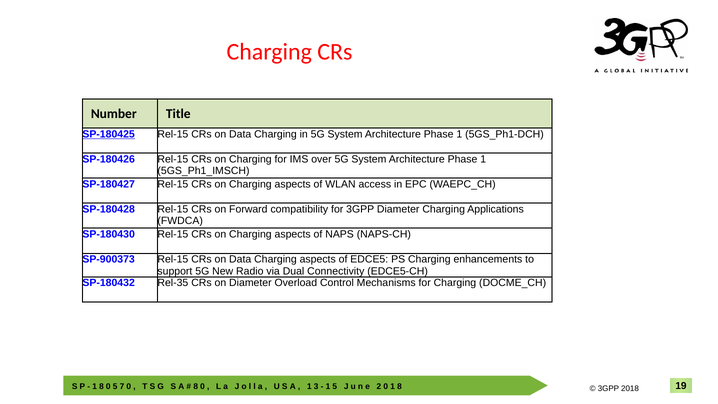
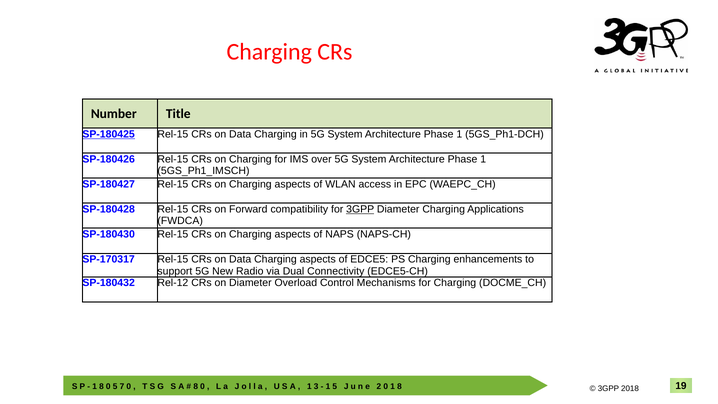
3GPP at (360, 209) underline: none -> present
SP-900373: SP-900373 -> SP-170317
Rel-35: Rel-35 -> Rel-12
